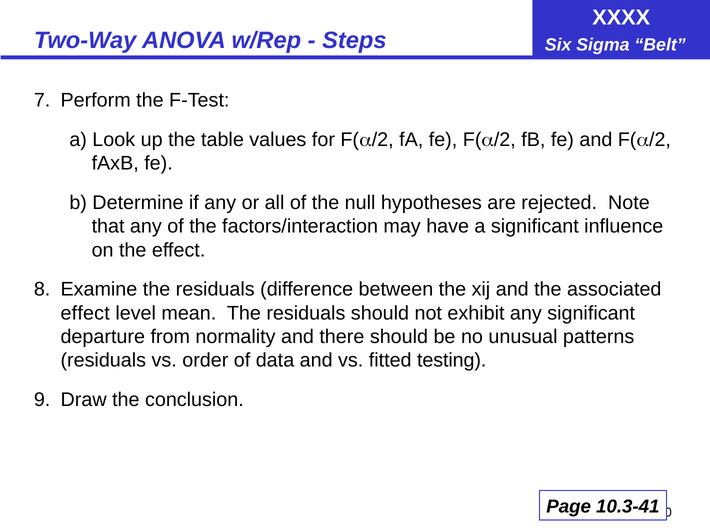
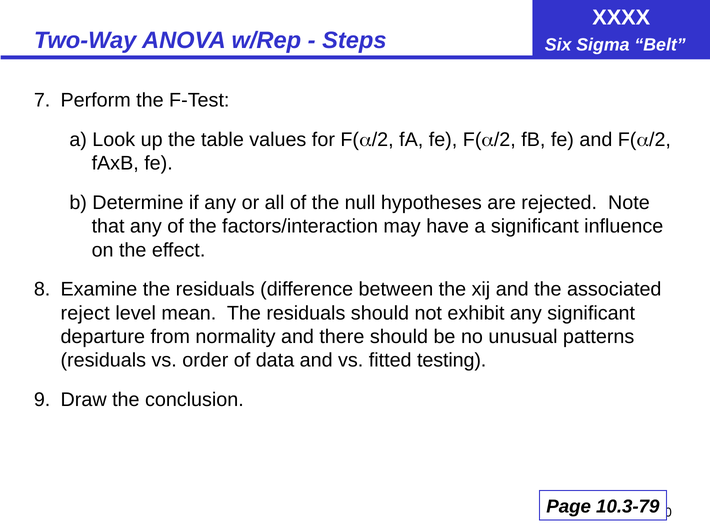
effect at (85, 313): effect -> reject
10.3-41: 10.3-41 -> 10.3-79
